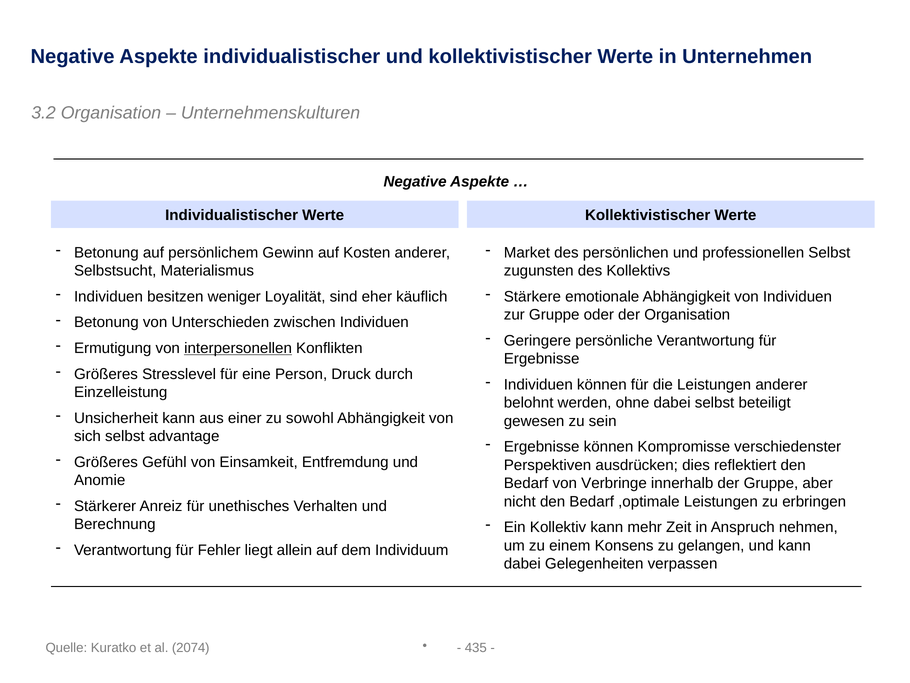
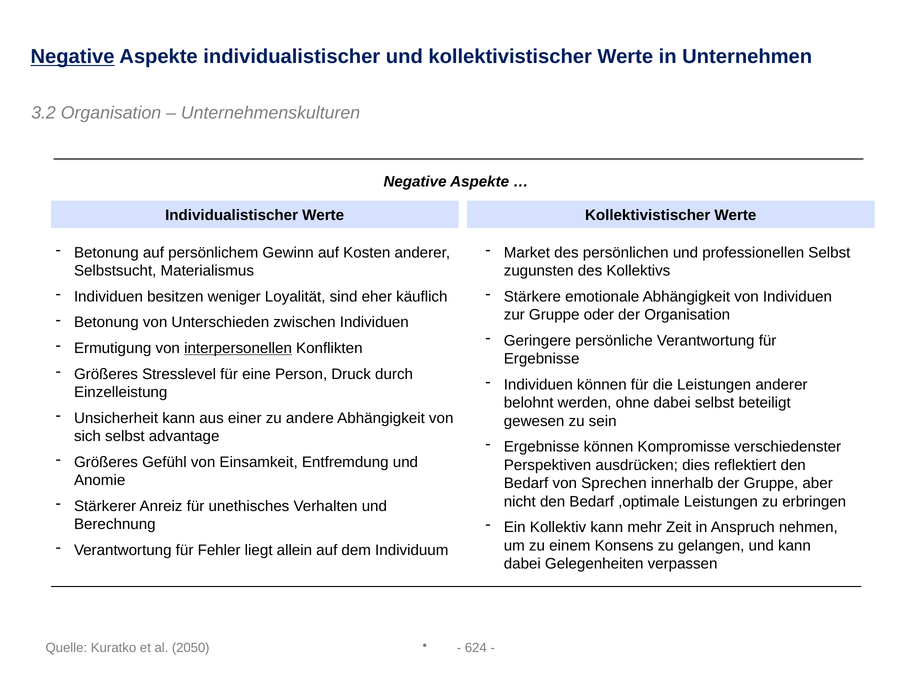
Negative at (73, 57) underline: none -> present
sowohl: sowohl -> andere
Verbringe: Verbringe -> Sprechen
435: 435 -> 624
2074: 2074 -> 2050
